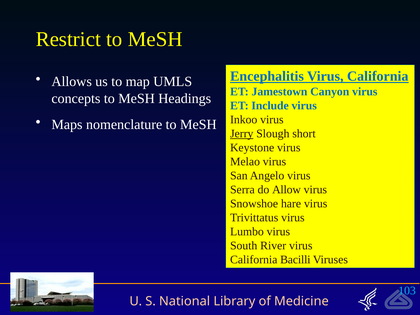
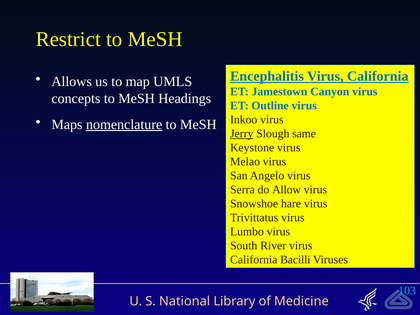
Include: Include -> Outline
nomenclature underline: none -> present
short: short -> same
